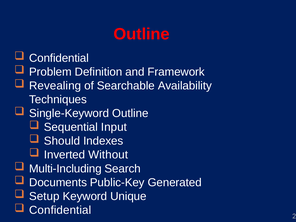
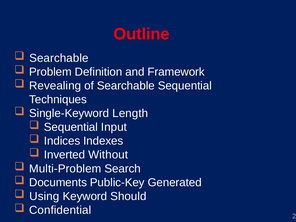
Confidential at (59, 58): Confidential -> Searchable
Searchable Availability: Availability -> Sequential
Single-Keyword Outline: Outline -> Length
Should: Should -> Indices
Multi-Including: Multi-Including -> Multi-Problem
Setup: Setup -> Using
Unique: Unique -> Should
